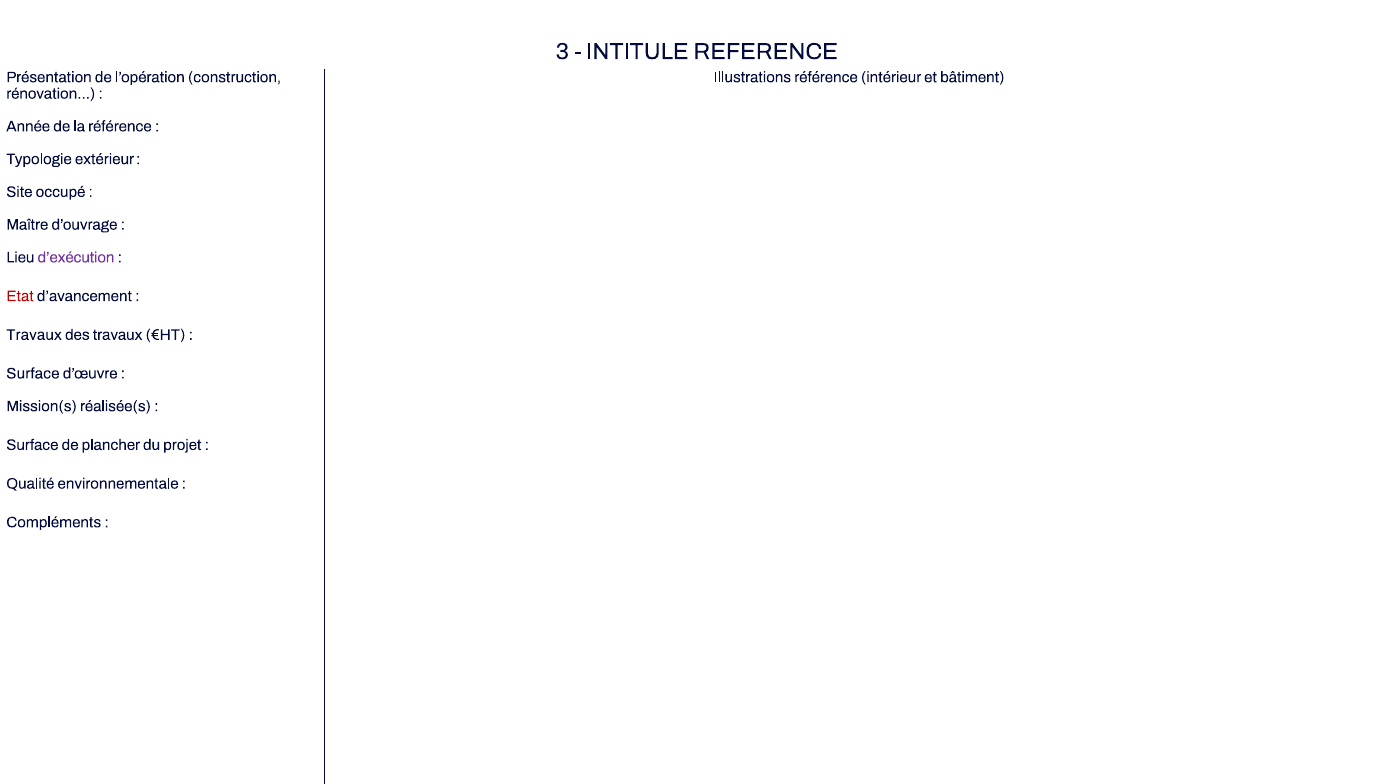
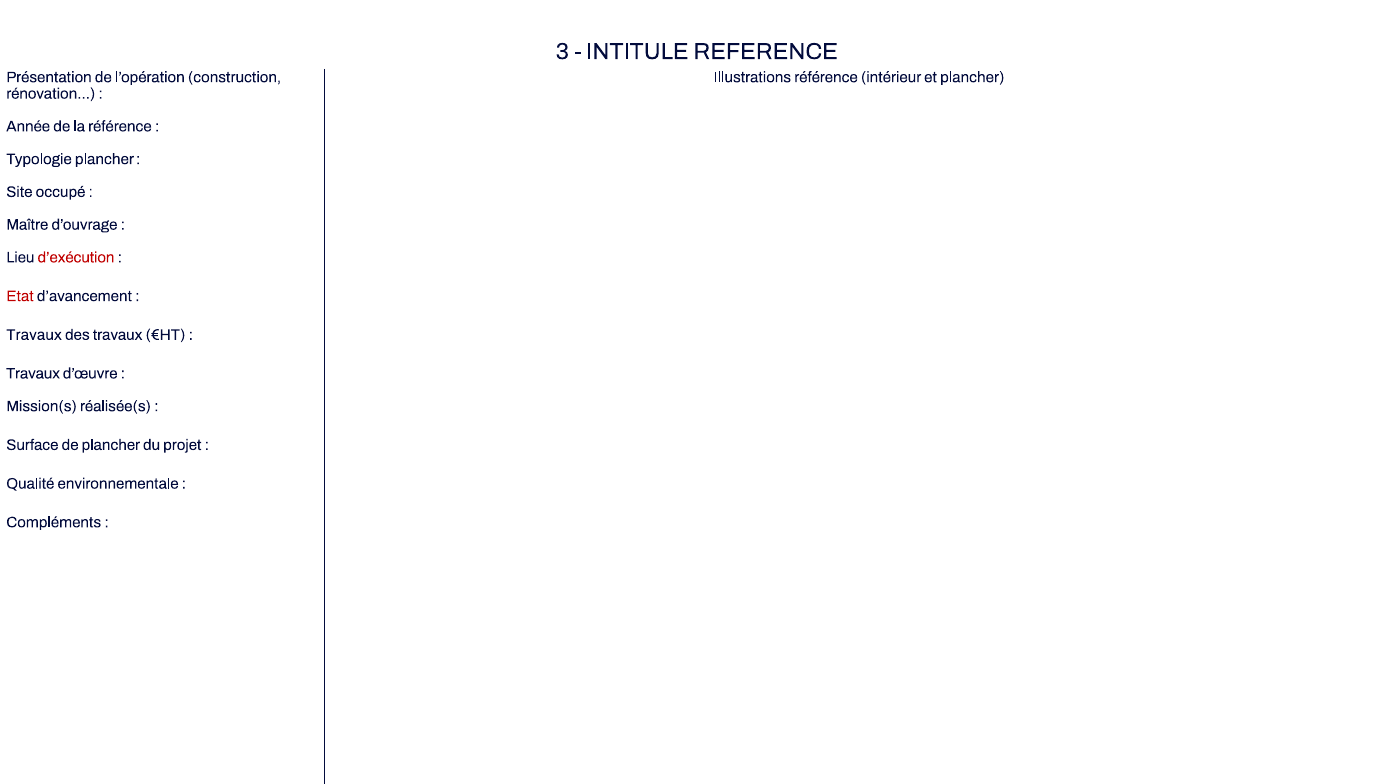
et bâtiment: bâtiment -> plancher
Typologie extérieur: extérieur -> plancher
d’exécution colour: purple -> red
Surface at (33, 373): Surface -> Travaux
